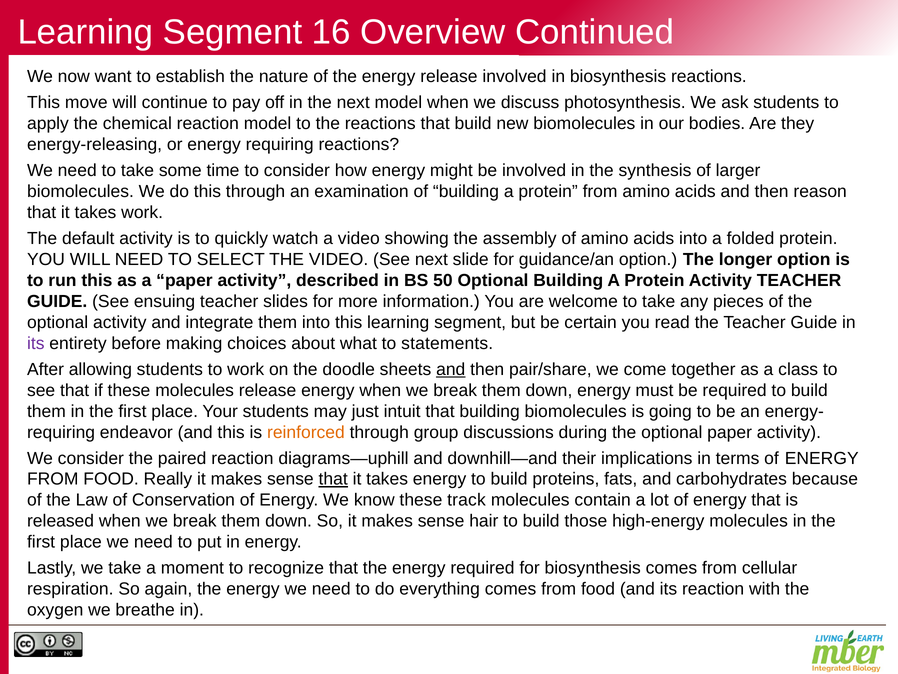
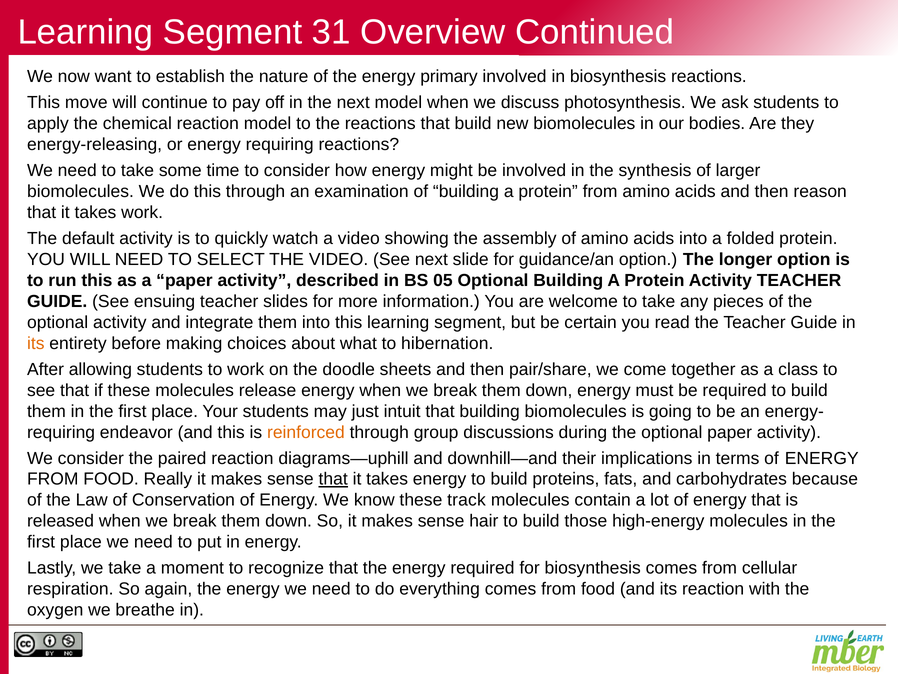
16: 16 -> 31
energy release: release -> primary
50: 50 -> 05
its at (36, 343) colour: purple -> orange
statements: statements -> hibernation
and at (451, 369) underline: present -> none
